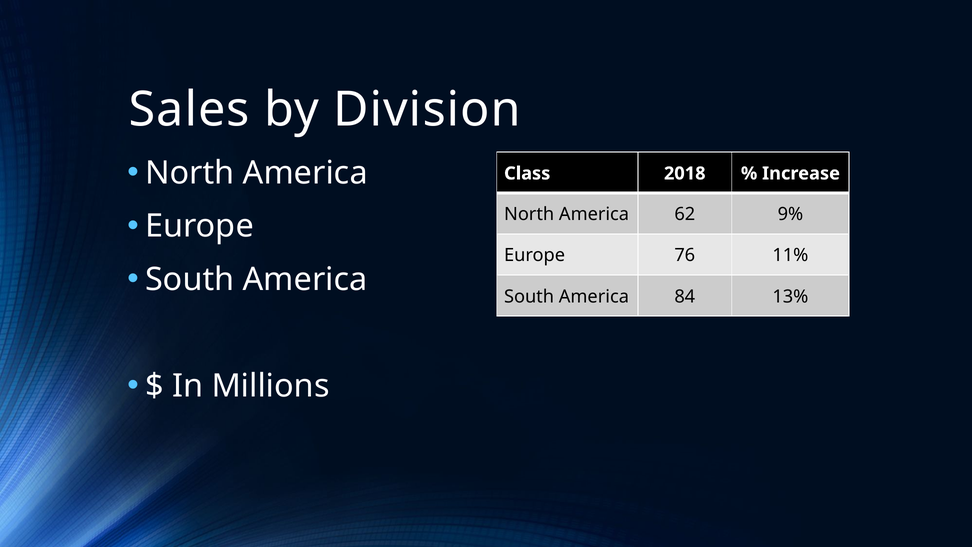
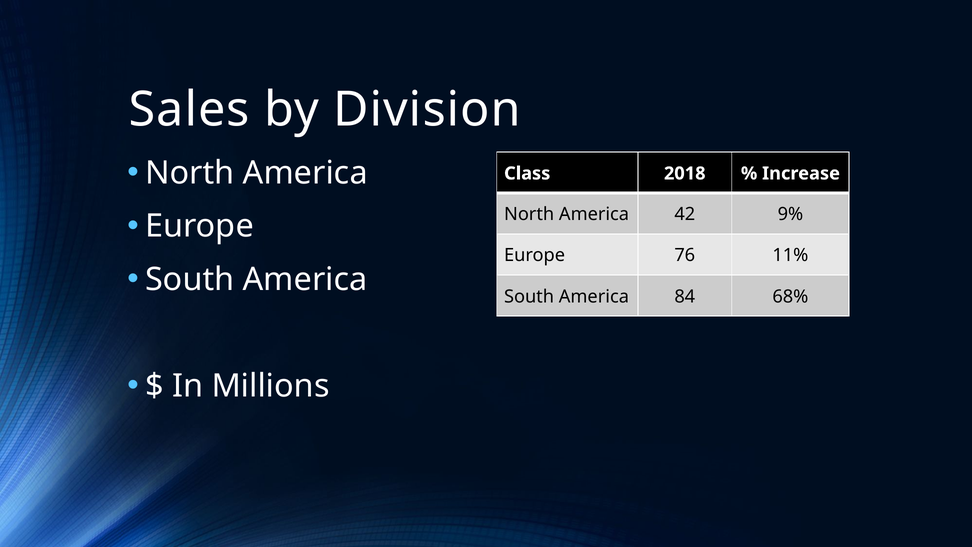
62: 62 -> 42
13%: 13% -> 68%
